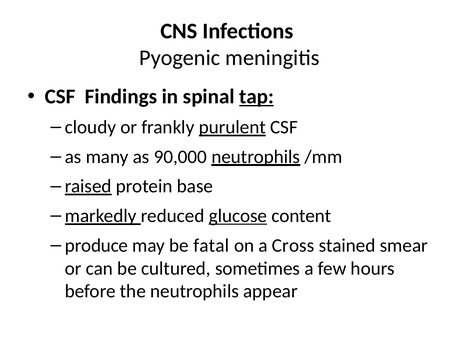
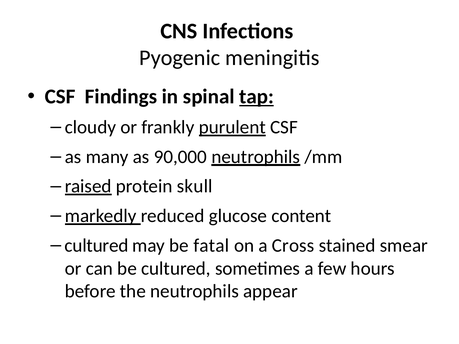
base: base -> skull
glucose underline: present -> none
produce at (96, 246): produce -> cultured
